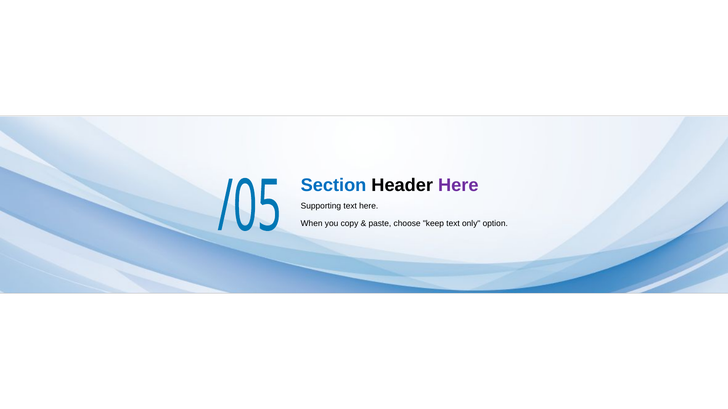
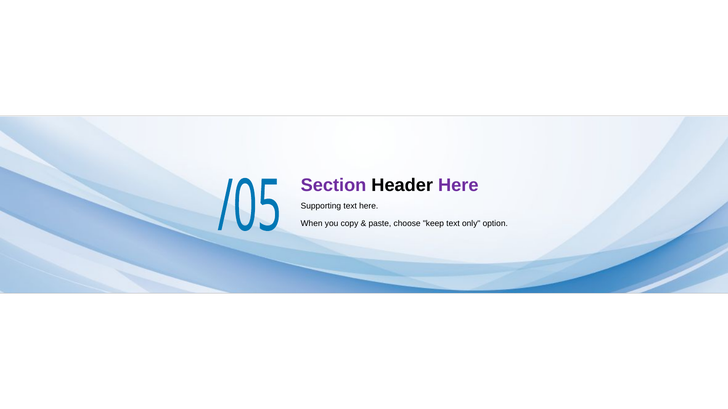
Section colour: blue -> purple
